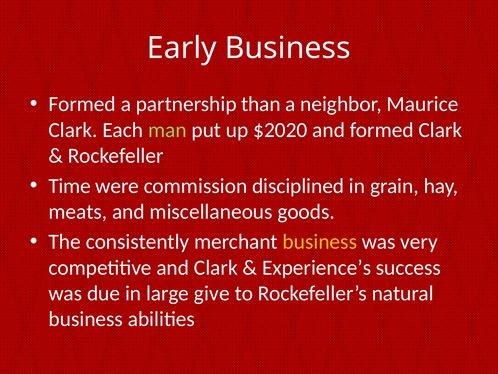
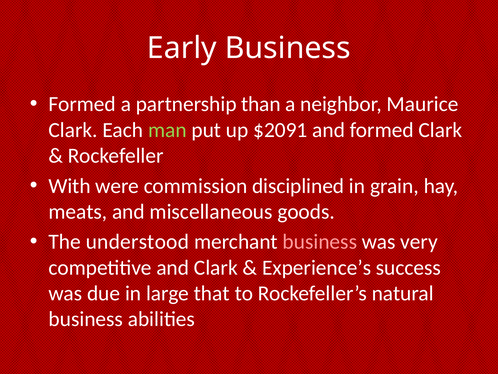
$2020: $2020 -> $2091
Time: Time -> With
consistently: consistently -> understood
business at (320, 242) colour: yellow -> pink
give: give -> that
